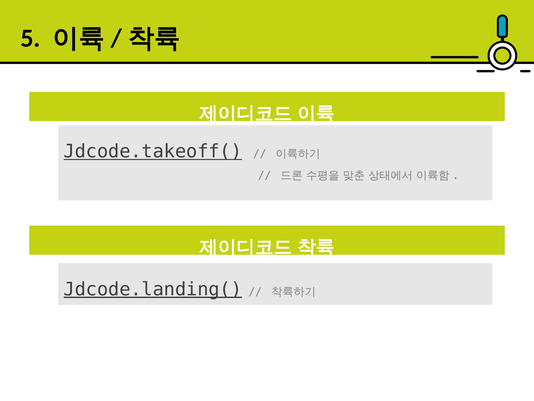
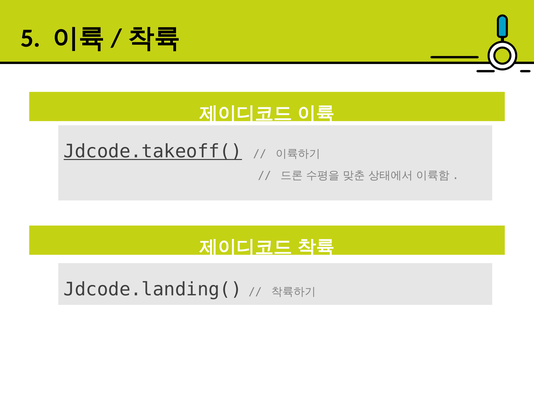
Jdcode.landing( underline: present -> none
